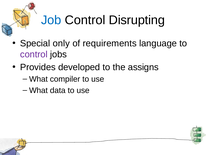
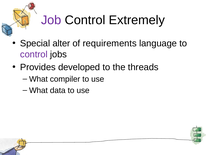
Job colour: blue -> purple
Disrupting: Disrupting -> Extremely
only: only -> alter
assigns: assigns -> threads
